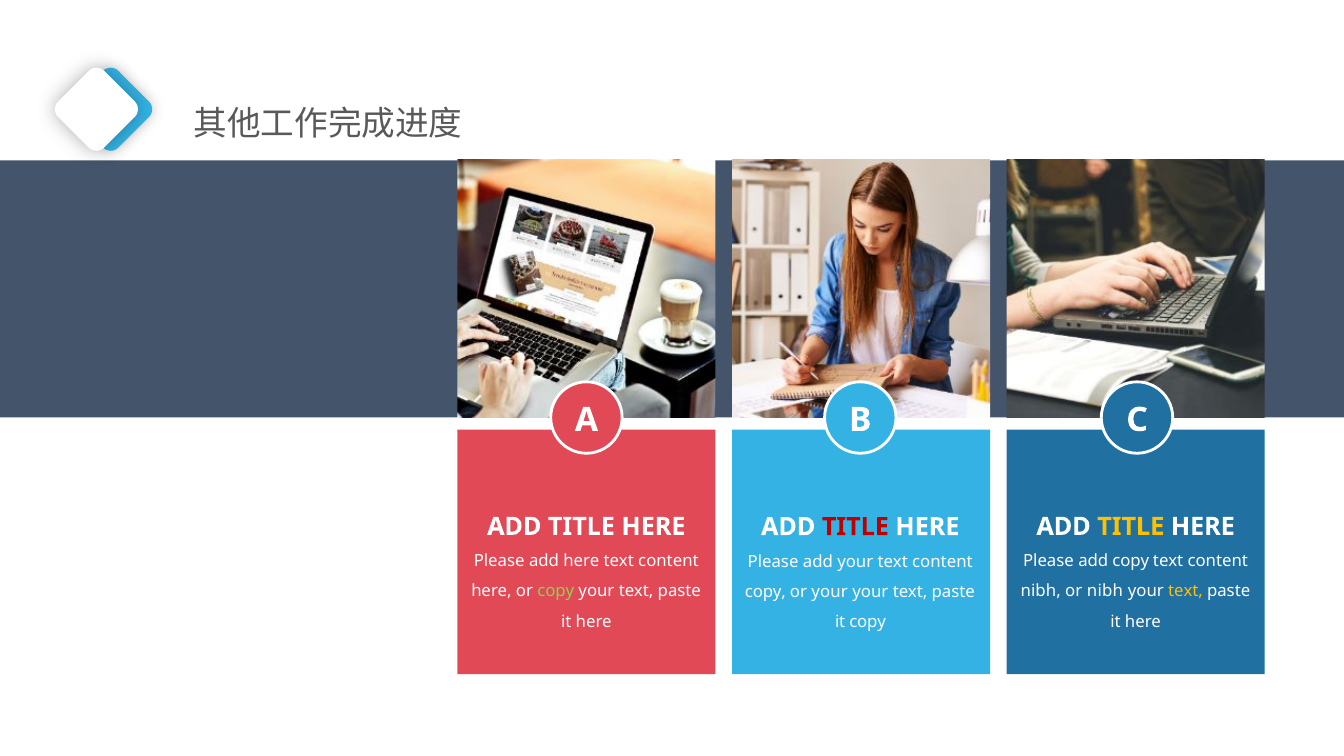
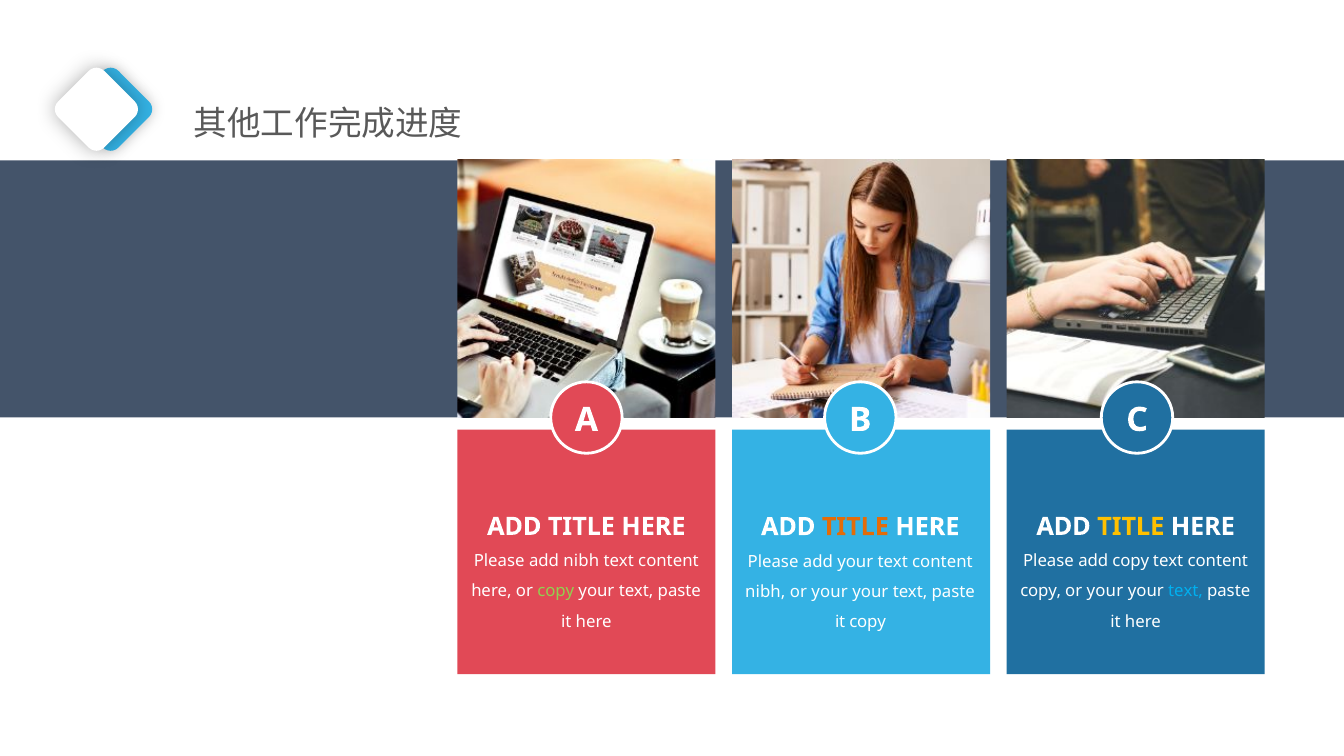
TITLE at (855, 527) colour: red -> orange
add here: here -> nibh
nibh at (1041, 591): nibh -> copy
nibh at (1105, 591): nibh -> your
text at (1185, 591) colour: yellow -> light blue
copy at (765, 592): copy -> nibh
